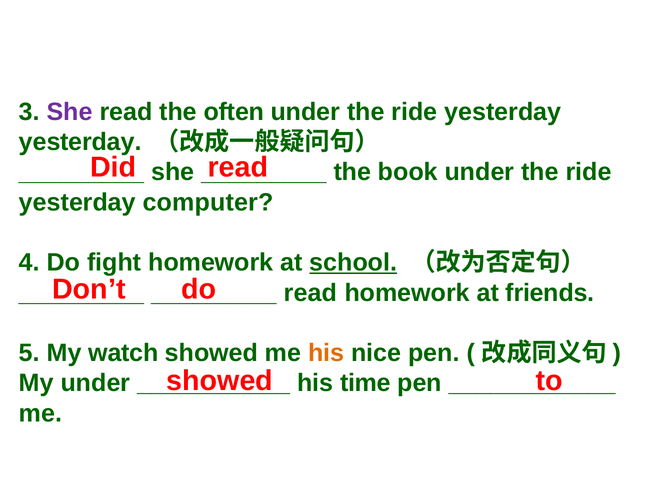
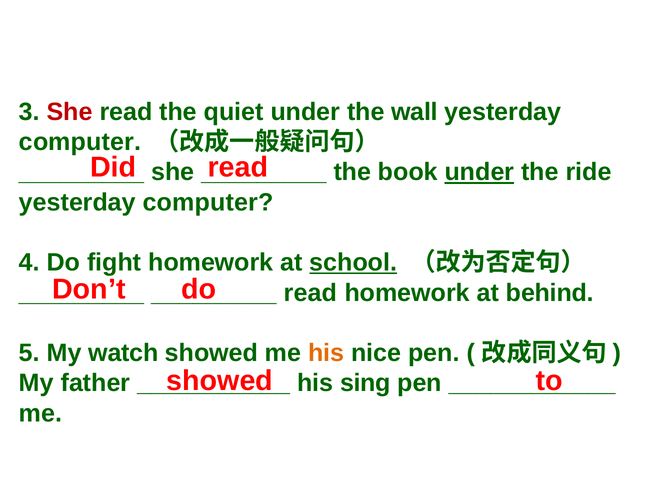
She at (70, 112) colour: purple -> red
often: often -> quiet
ride at (414, 112): ride -> wall
yesterday at (80, 142): yesterday -> computer
under at (479, 172) underline: none -> present
friends: friends -> behind
My under: under -> father
time: time -> sing
